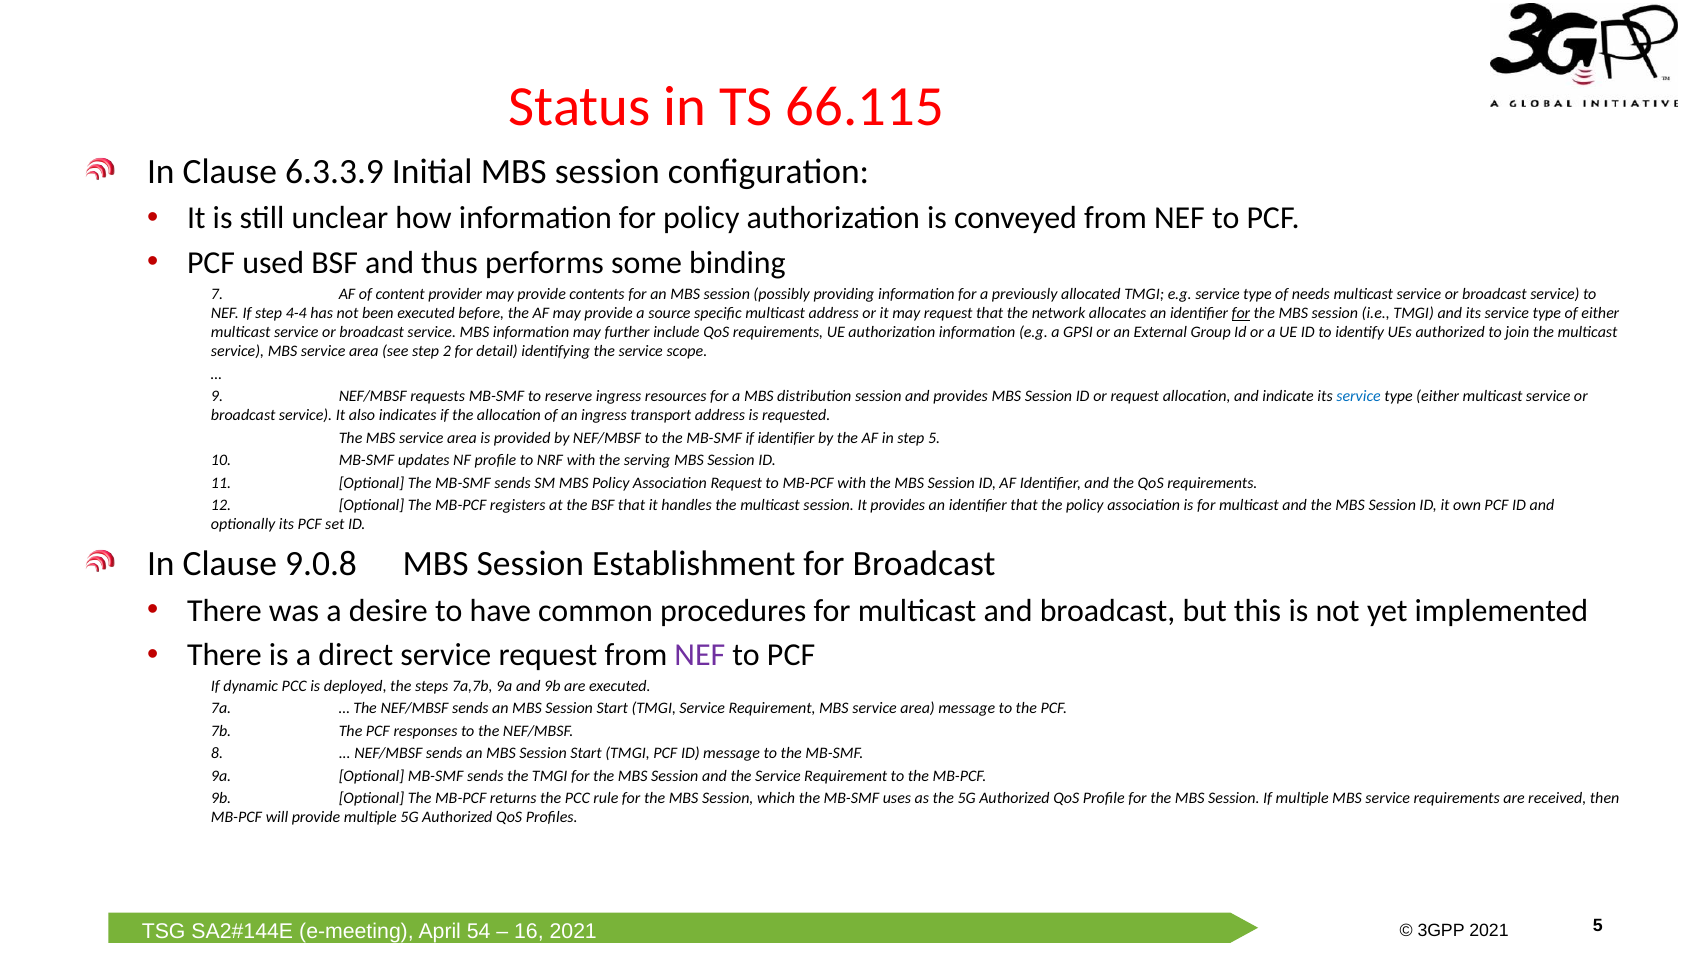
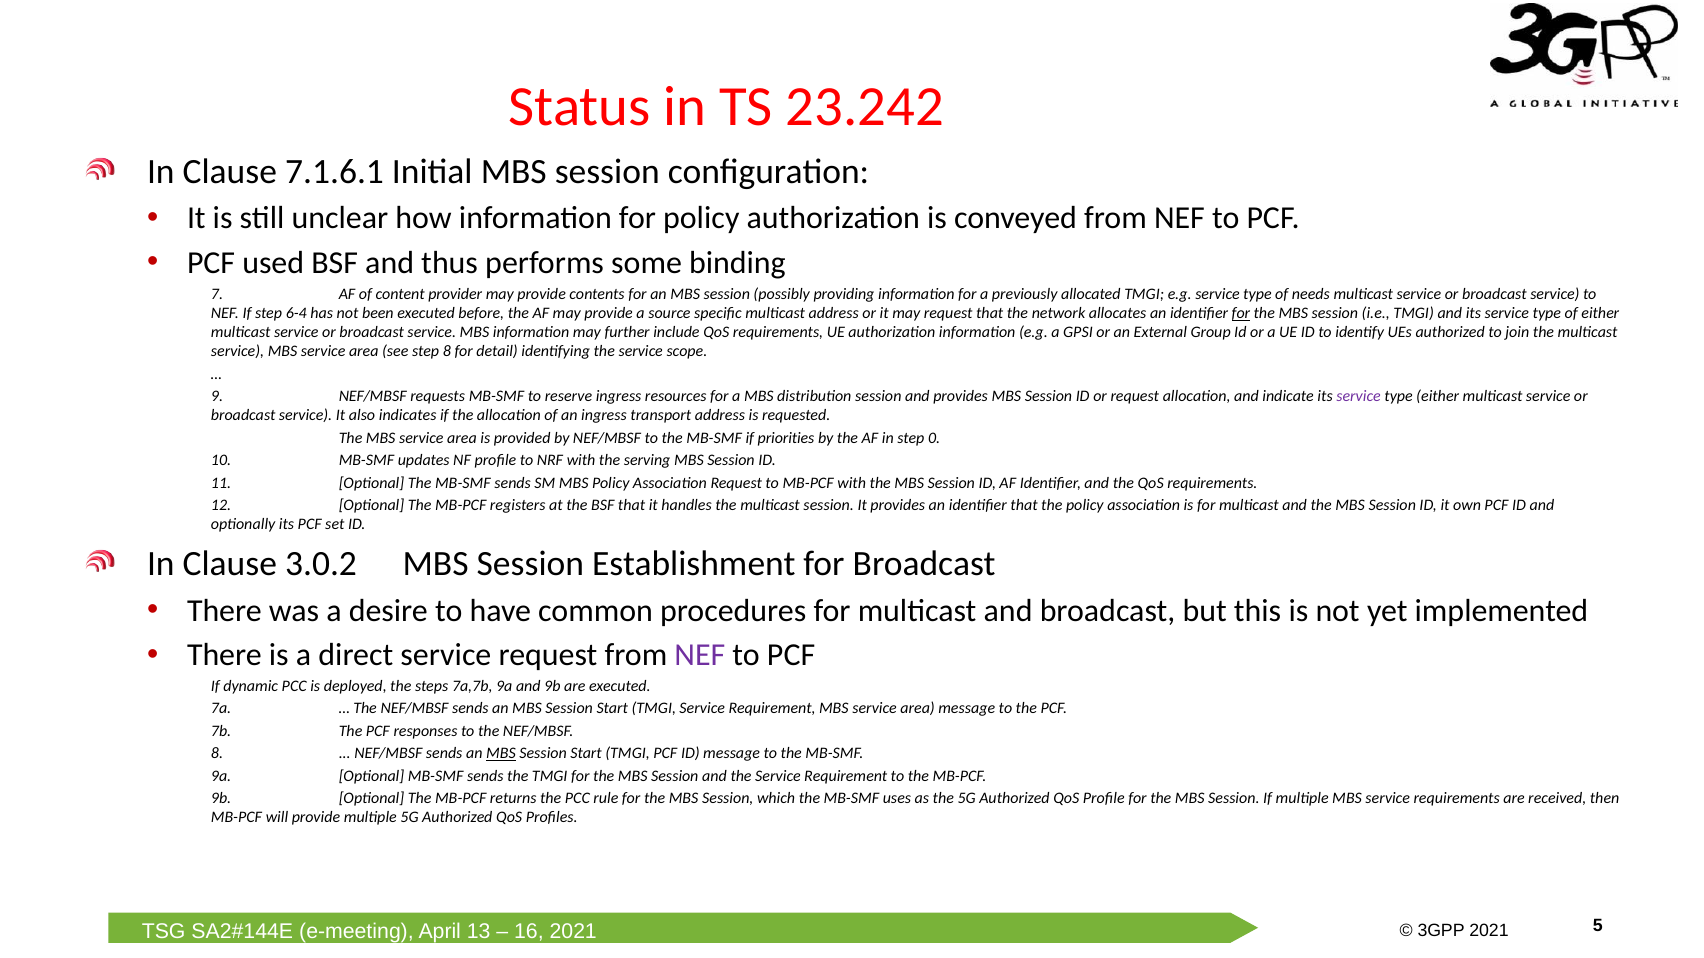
66.115: 66.115 -> 23.242
6.3.3.9: 6.3.3.9 -> 7.1.6.1
4-4: 4-4 -> 6-4
step 2: 2 -> 8
service at (1359, 397) colour: blue -> purple
if identifier: identifier -> priorities
step 5: 5 -> 0
9.0.8: 9.0.8 -> 3.0.2
MBS at (501, 754) underline: none -> present
54: 54 -> 13
